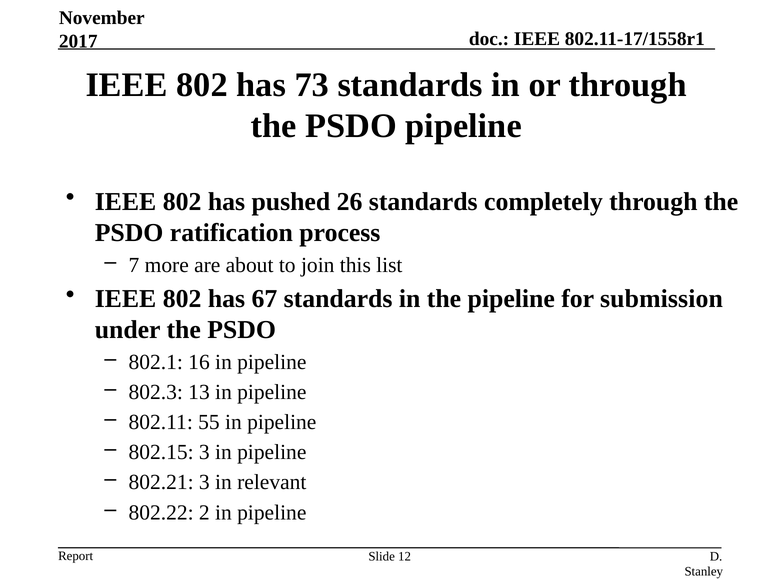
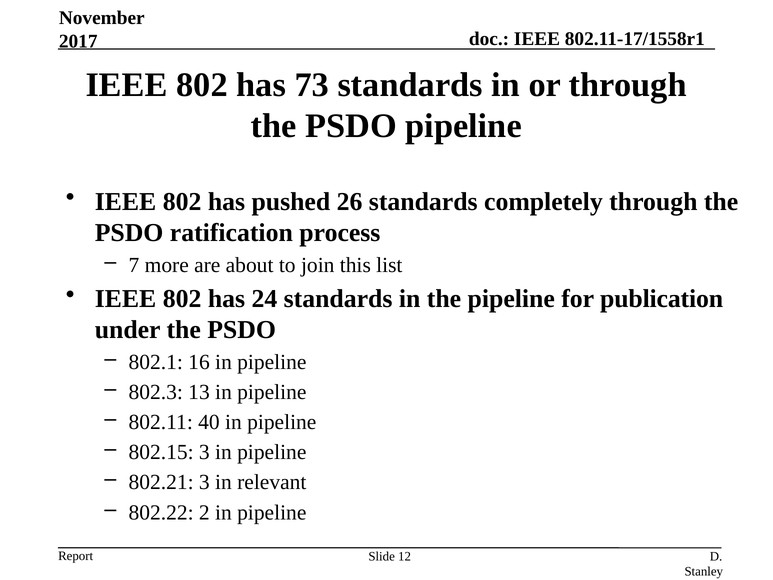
67: 67 -> 24
submission: submission -> publication
55: 55 -> 40
